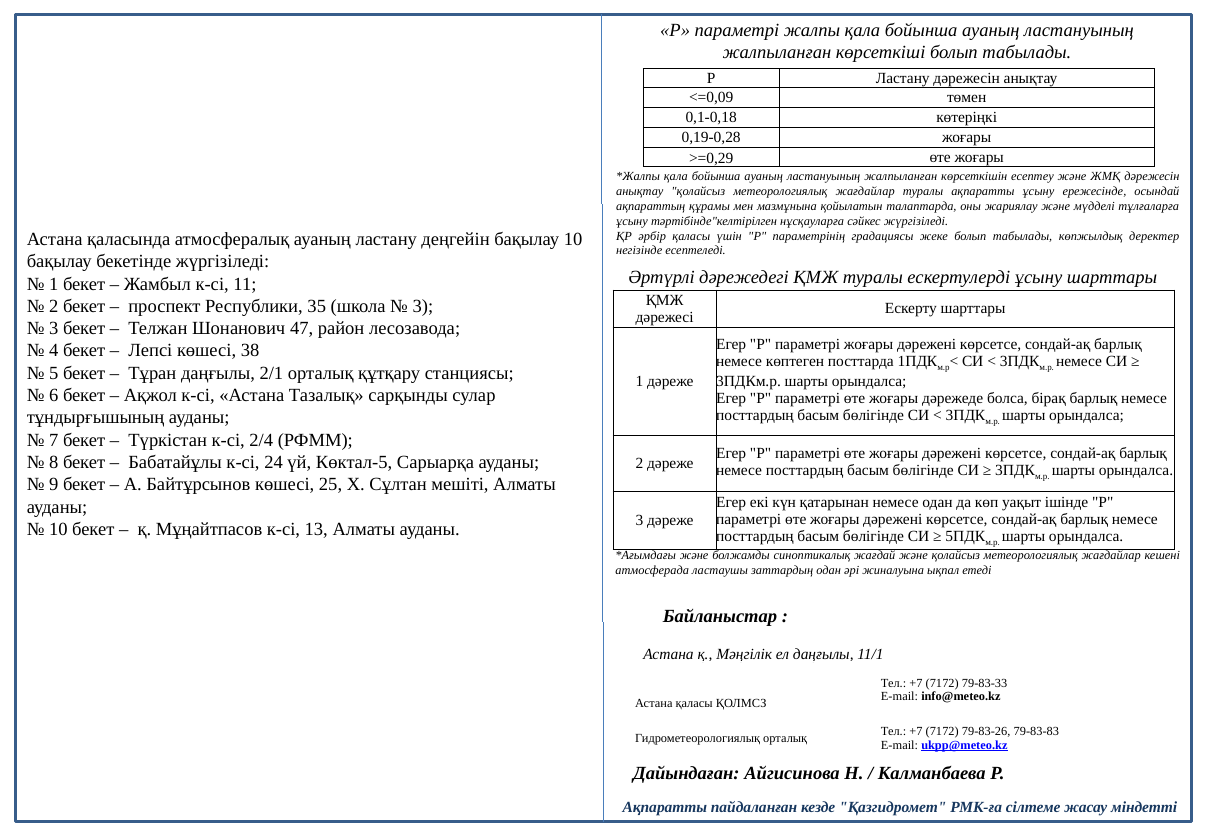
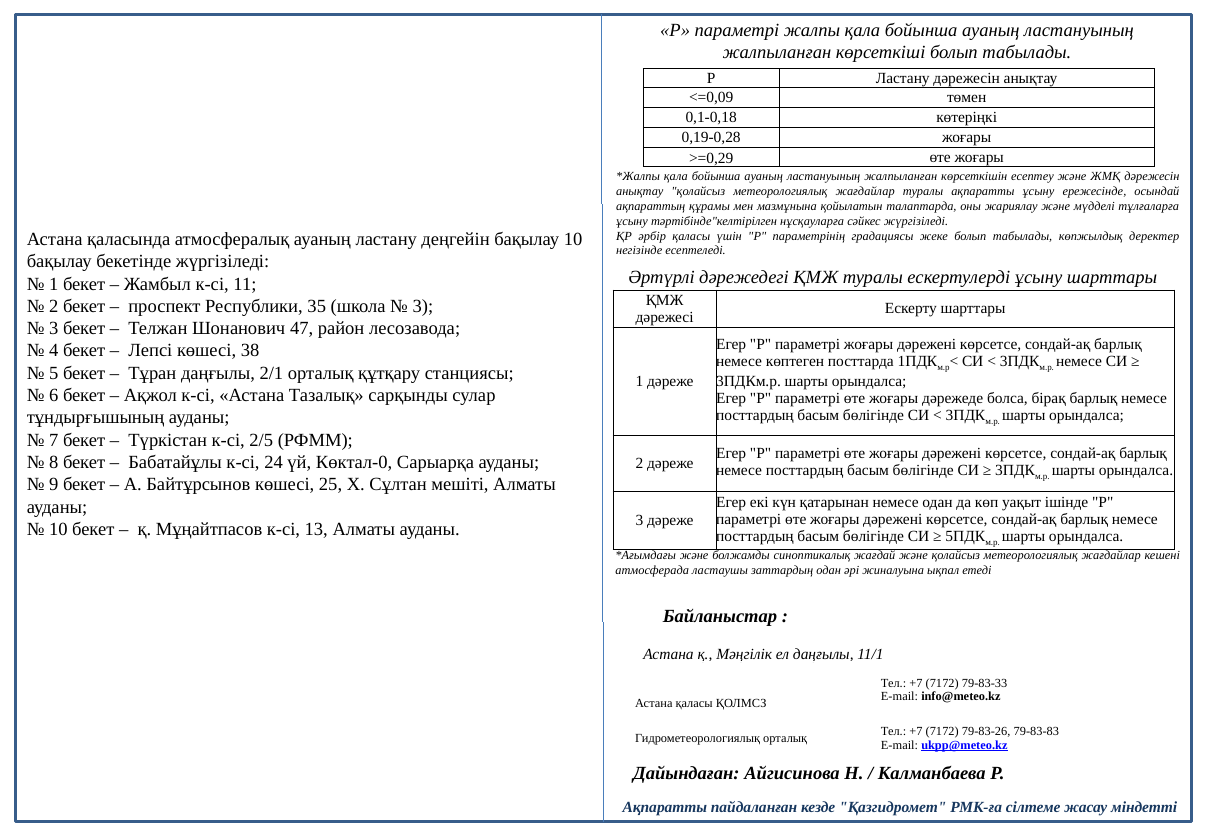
2/4: 2/4 -> 2/5
Көктал-5: Көктал-5 -> Көктал-0
